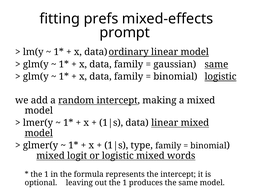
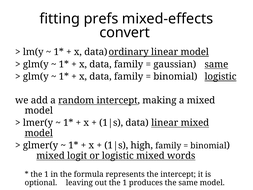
prompt: prompt -> convert
type: type -> high
